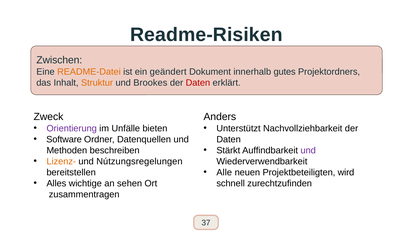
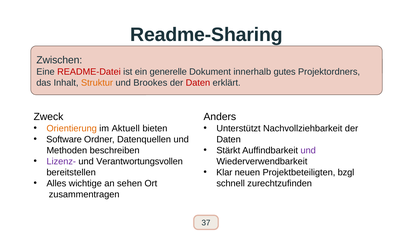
Readme-Risiken: Readme-Risiken -> Readme-Sharing
README-Datei colour: orange -> red
geändert: geändert -> generelle
Orientierung colour: purple -> orange
Unfälle: Unfälle -> Aktuell
Lizenz- colour: orange -> purple
Nútzungsregelungen: Nútzungsregelungen -> Verantwortungsvollen
Alle: Alle -> Klar
wird: wird -> bzgl
